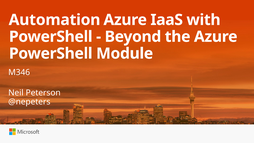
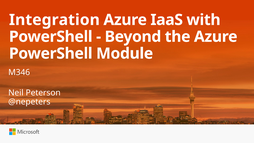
Automation: Automation -> Integration
